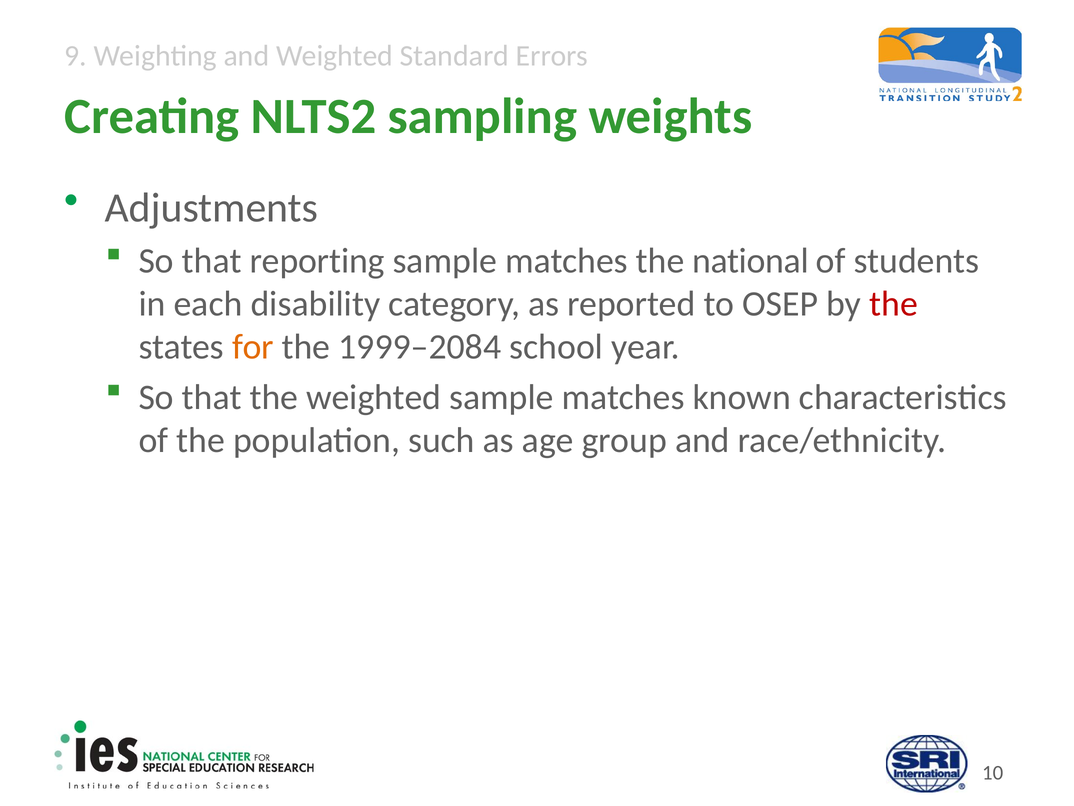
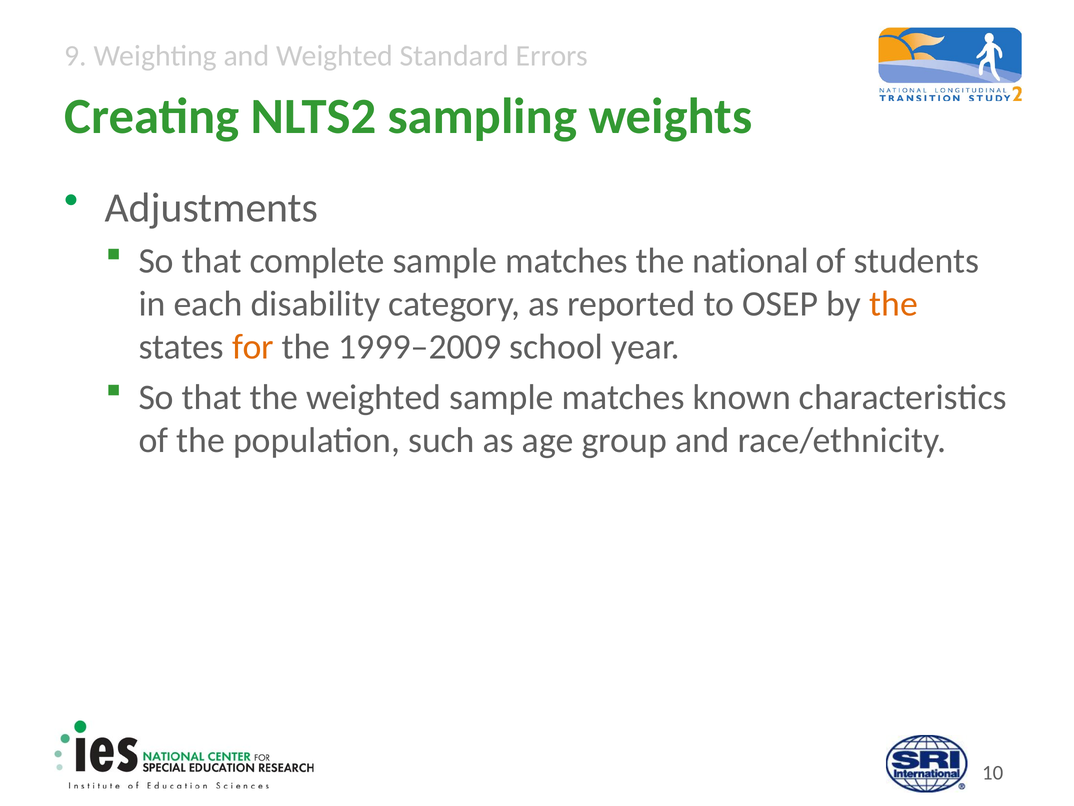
reporting: reporting -> complete
the at (894, 304) colour: red -> orange
1999–2084: 1999–2084 -> 1999–2009
